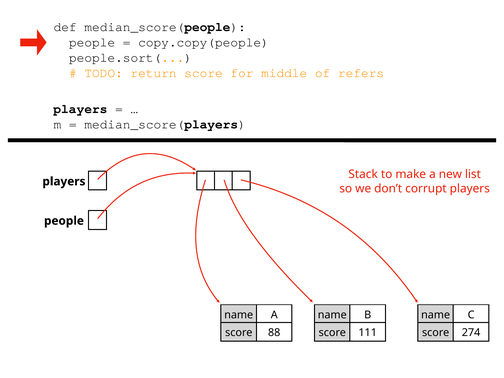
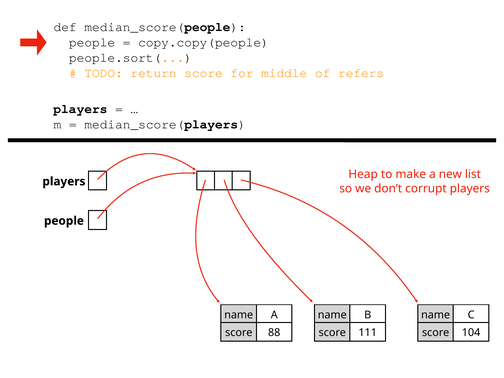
Stack: Stack -> Heap
274: 274 -> 104
